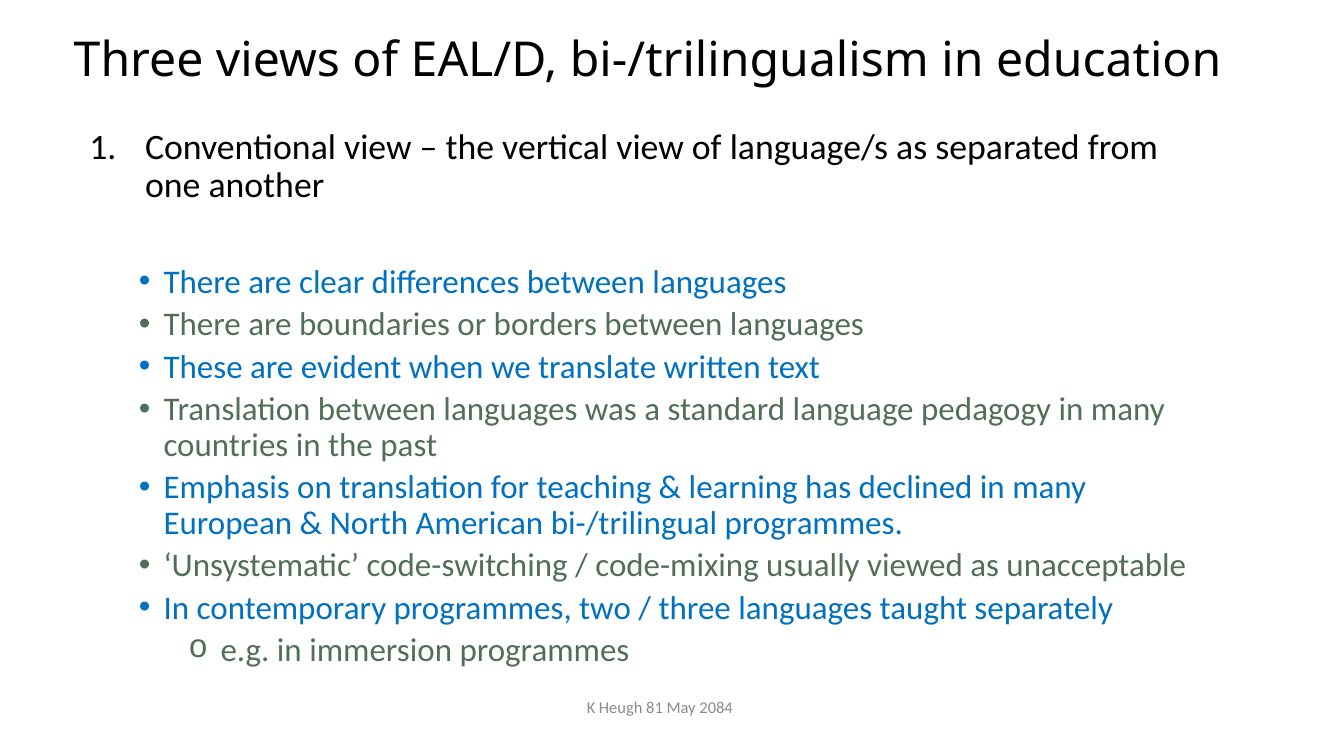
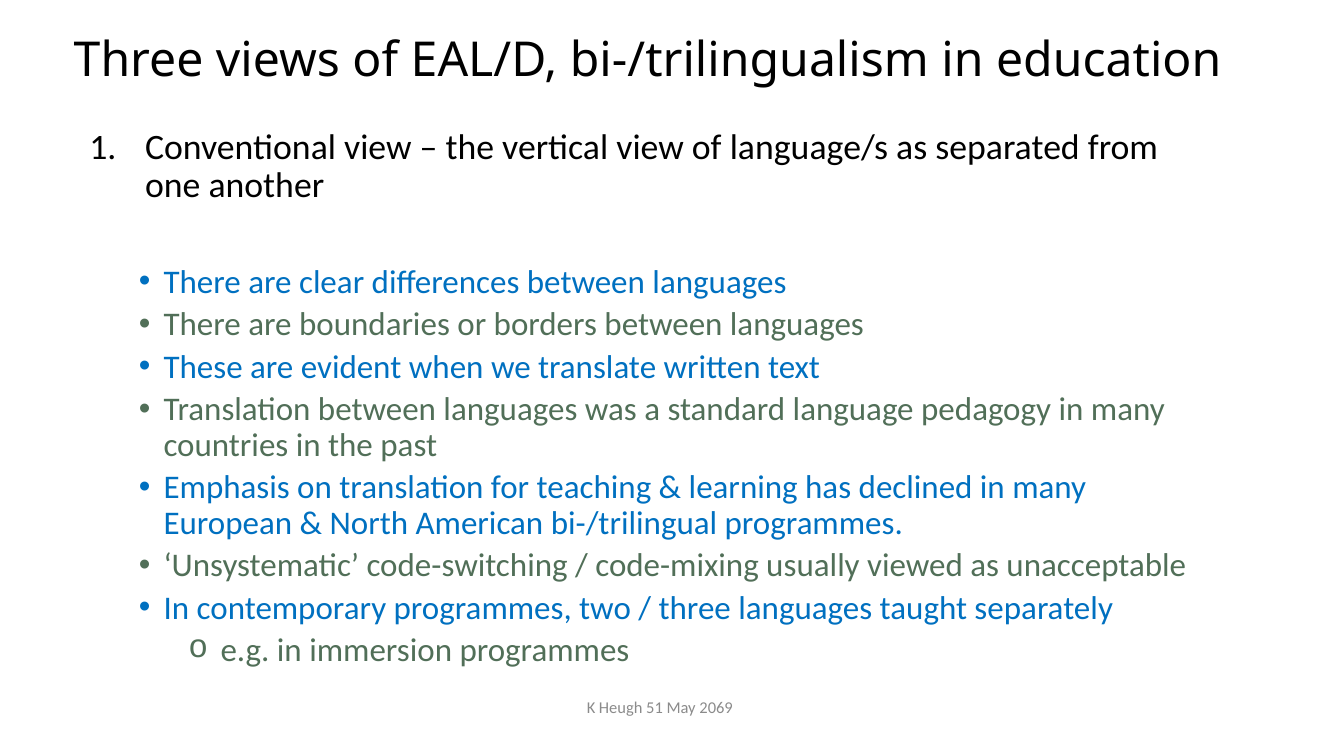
81: 81 -> 51
2084: 2084 -> 2069
